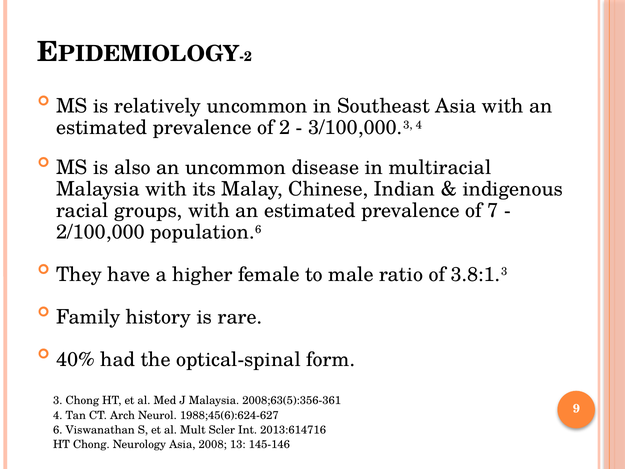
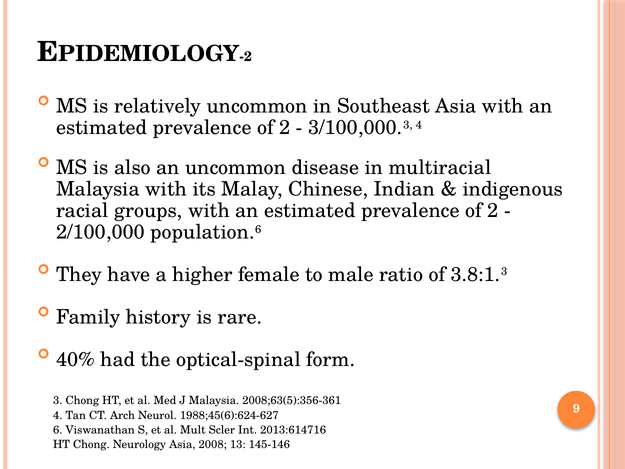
7 at (493, 211): 7 -> 2
